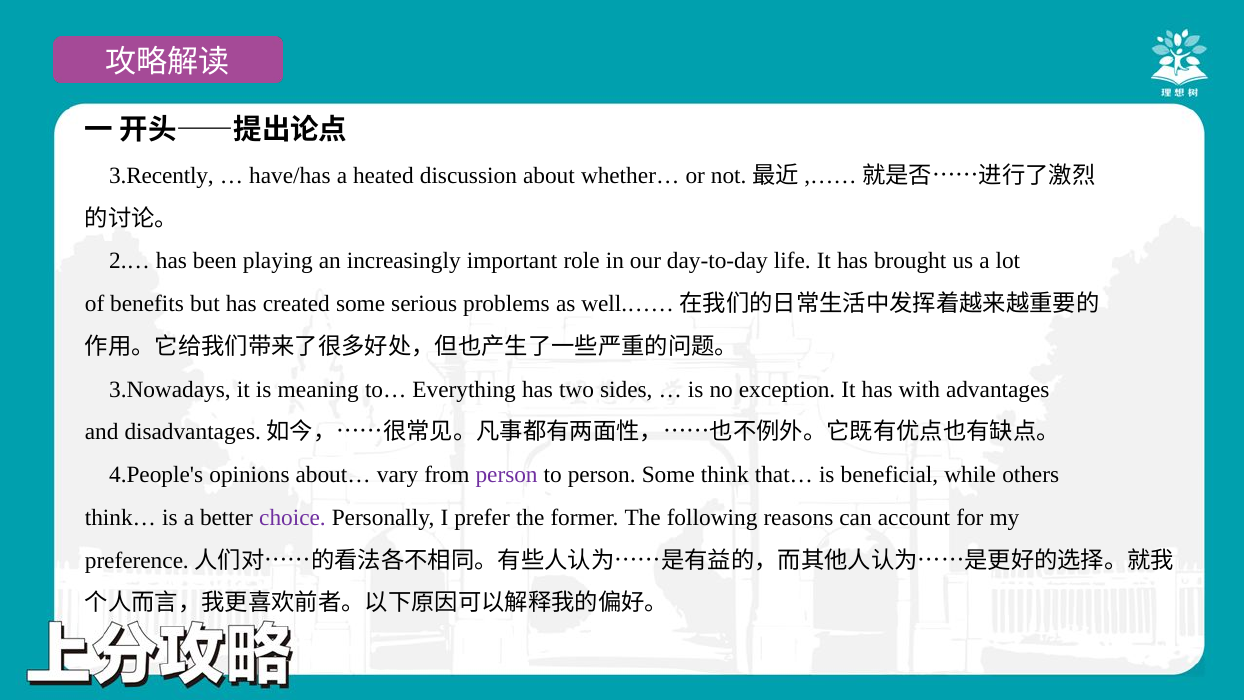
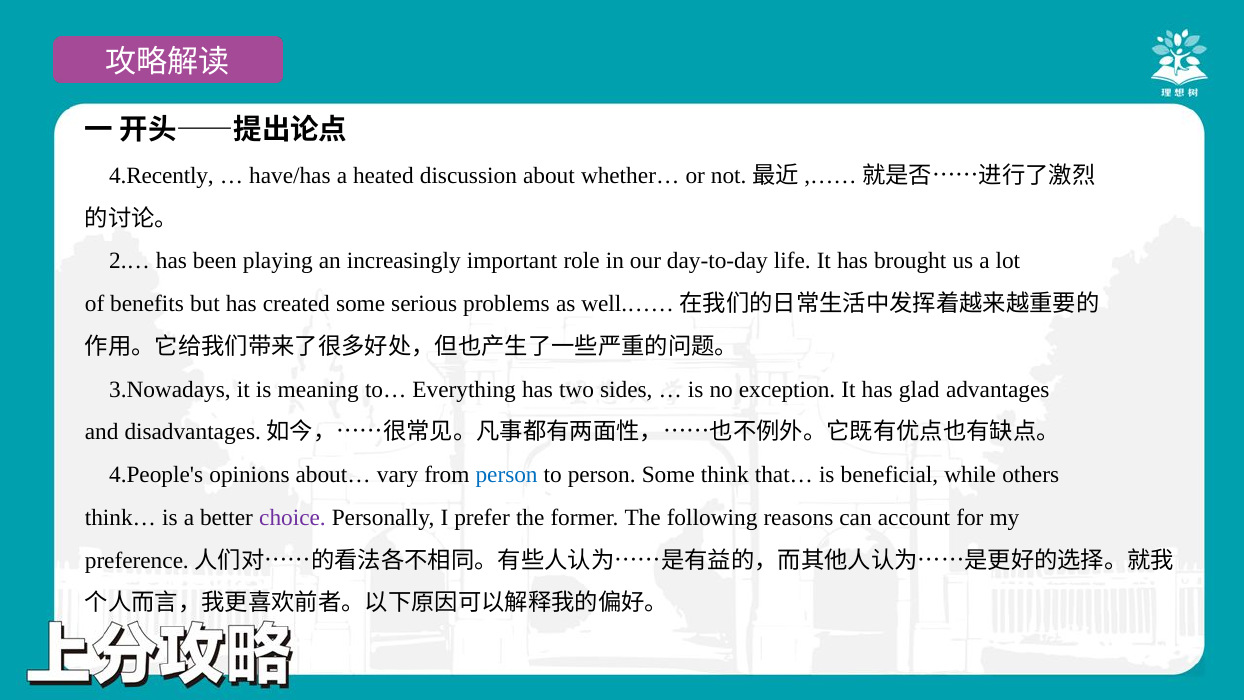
3.Recently: 3.Recently -> 4.Recently
with: with -> glad
person at (507, 475) colour: purple -> blue
